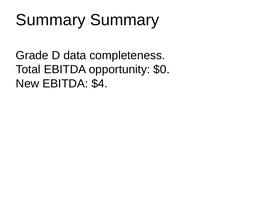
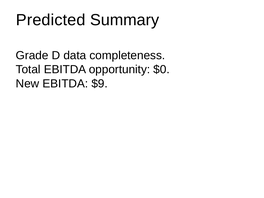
Summary at (51, 20): Summary -> Predicted
$4: $4 -> $9
